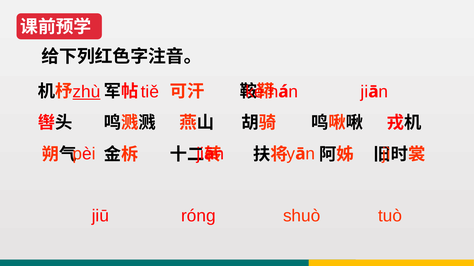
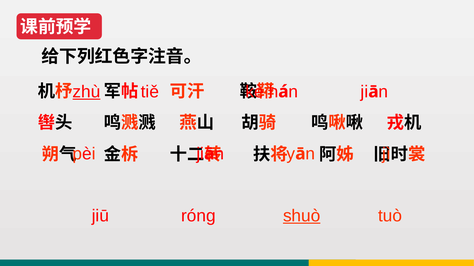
shuò underline: none -> present
